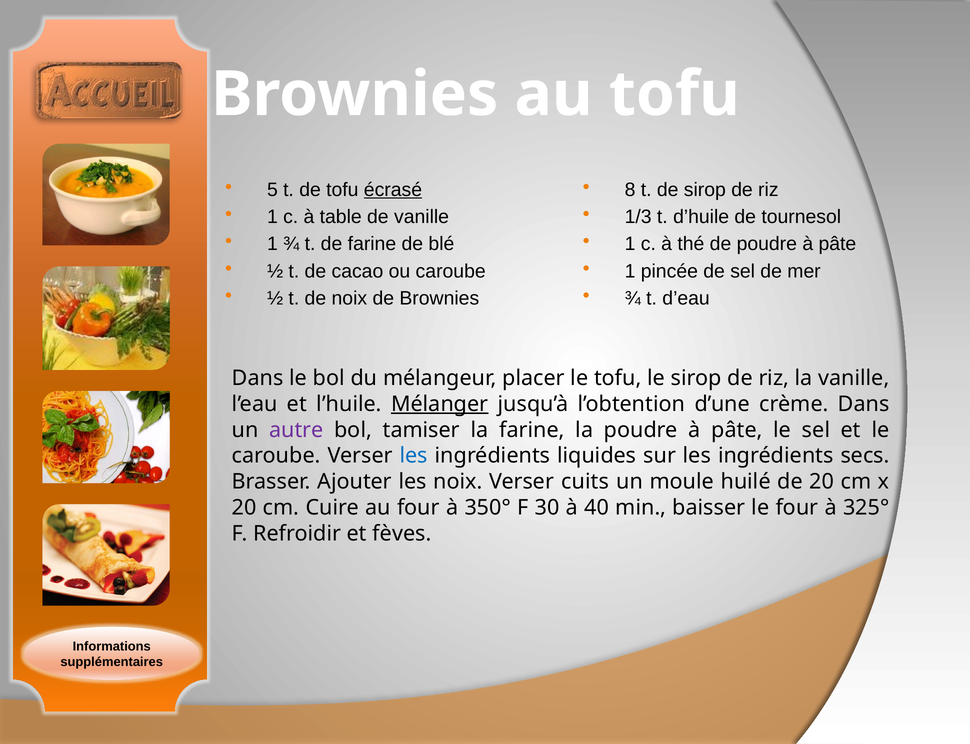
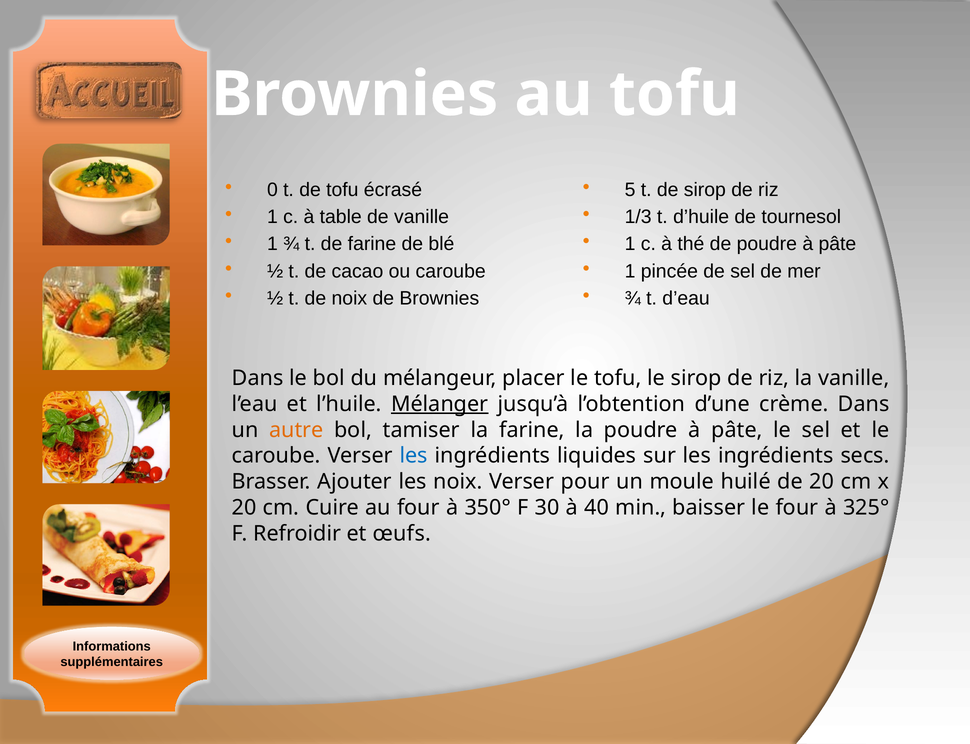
5: 5 -> 0
écrasé underline: present -> none
8: 8 -> 5
autre colour: purple -> orange
cuits: cuits -> pour
fèves: fèves -> œufs
